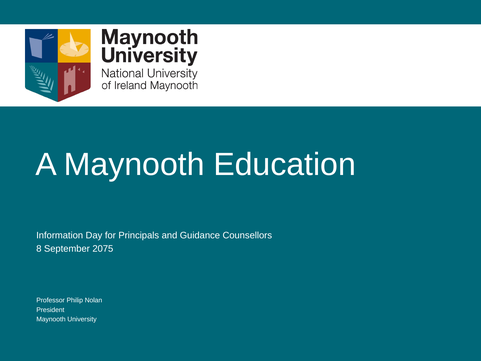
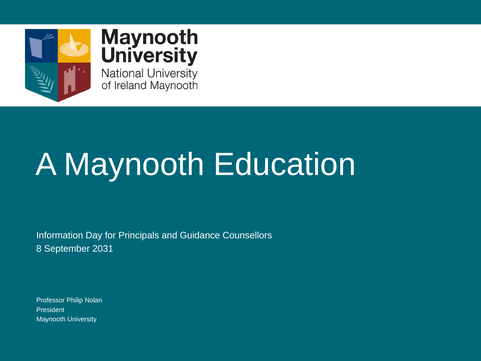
2075: 2075 -> 2031
